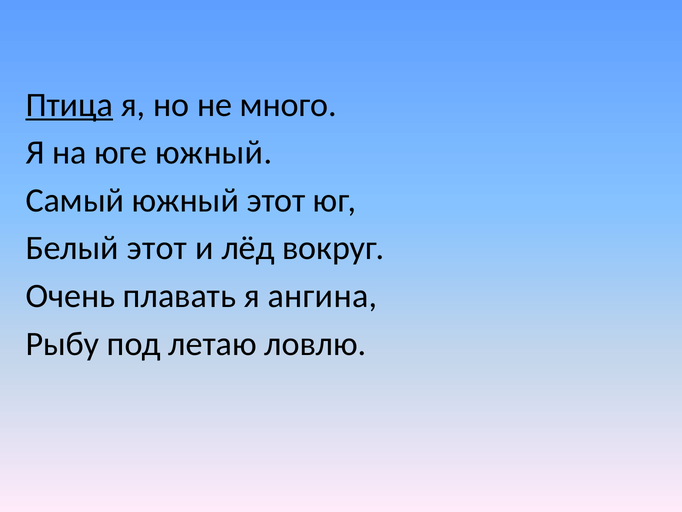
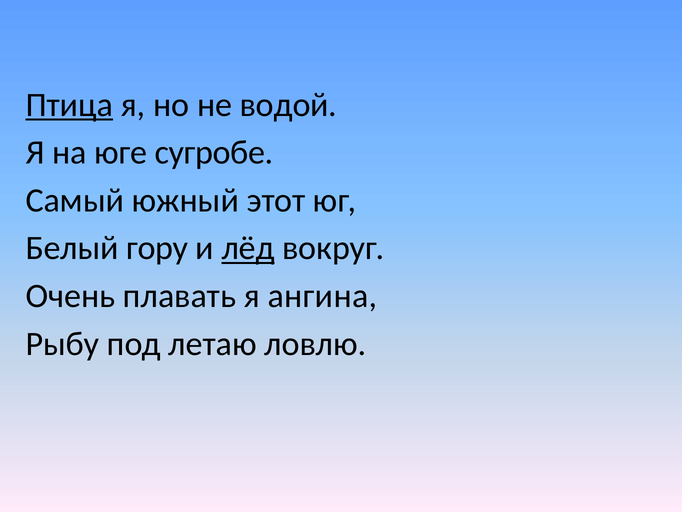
много: много -> водой
юге южный: южный -> сугробе
Белый этот: этот -> гору
лёд underline: none -> present
